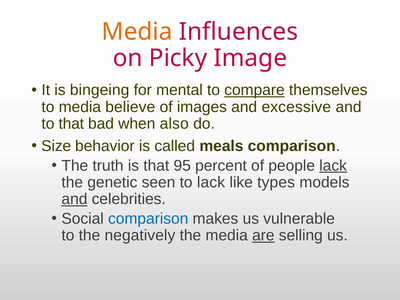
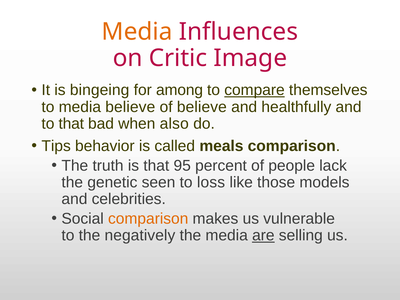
Picky: Picky -> Critic
mental: mental -> among
of images: images -> believe
excessive: excessive -> healthfully
Size: Size -> Tips
lack at (333, 166) underline: present -> none
to lack: lack -> loss
types: types -> those
and at (74, 199) underline: present -> none
comparison at (148, 219) colour: blue -> orange
